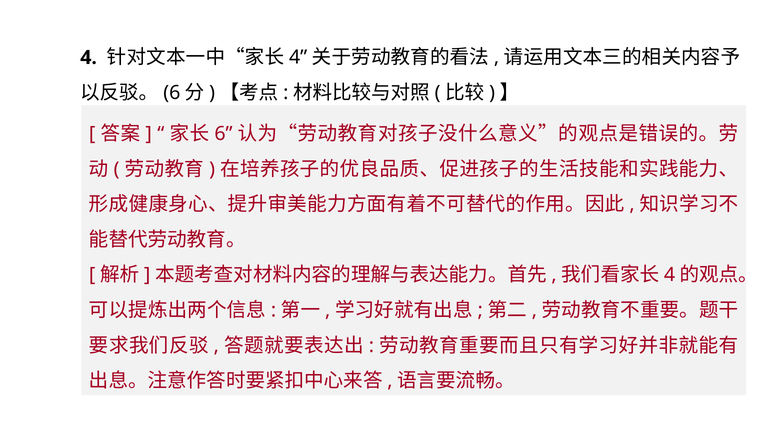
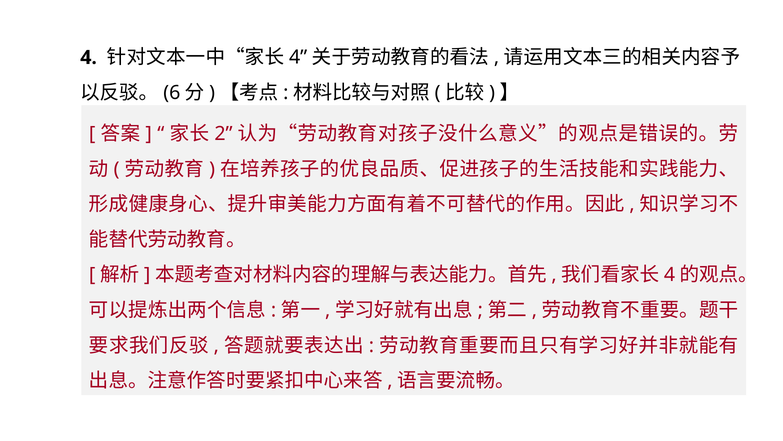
6: 6 -> 2
